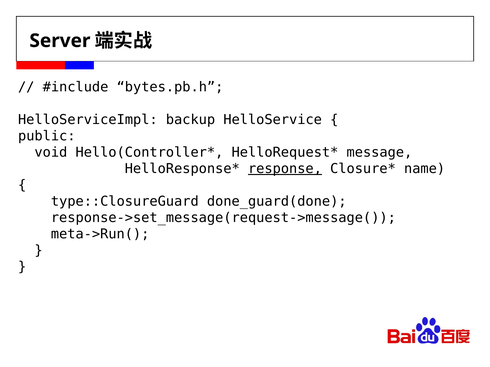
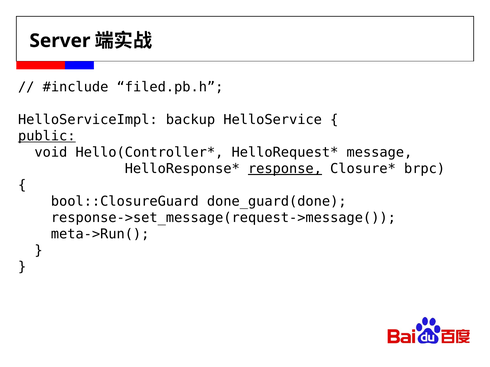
bytes.pb.h: bytes.pb.h -> filed.pb.h
public underline: none -> present
name: name -> brpc
type::ClosureGuard: type::ClosureGuard -> bool::ClosureGuard
